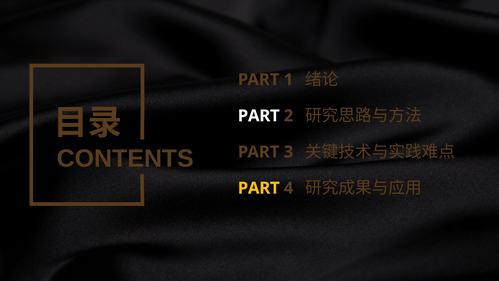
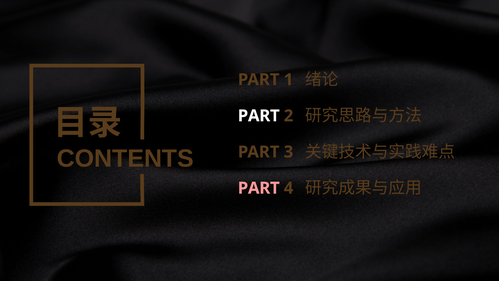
PART at (259, 188) colour: yellow -> pink
